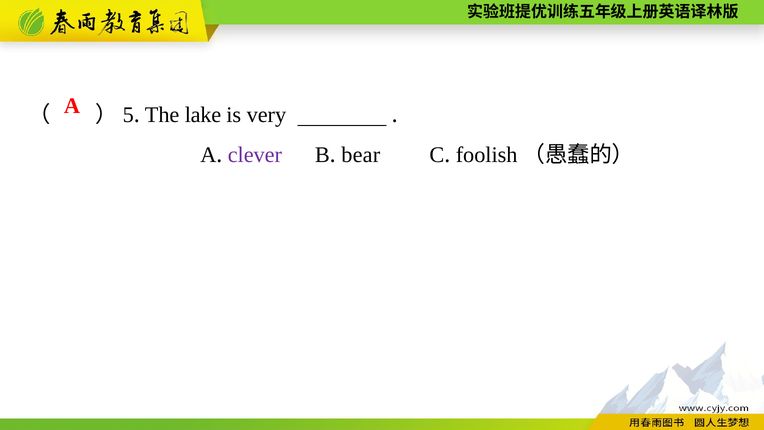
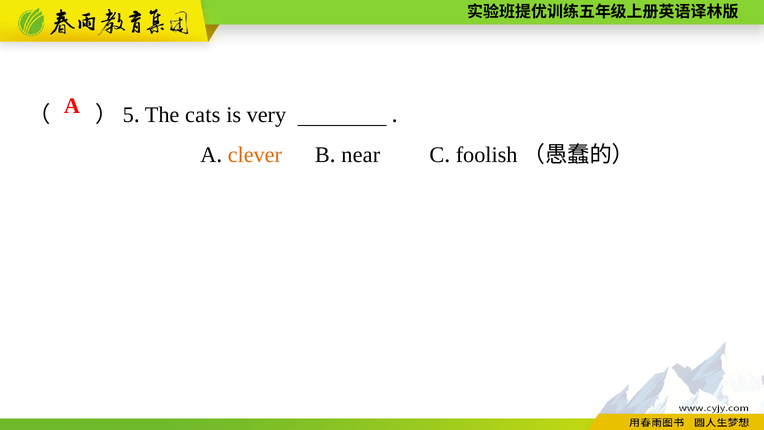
lake: lake -> cats
clever colour: purple -> orange
bear: bear -> near
